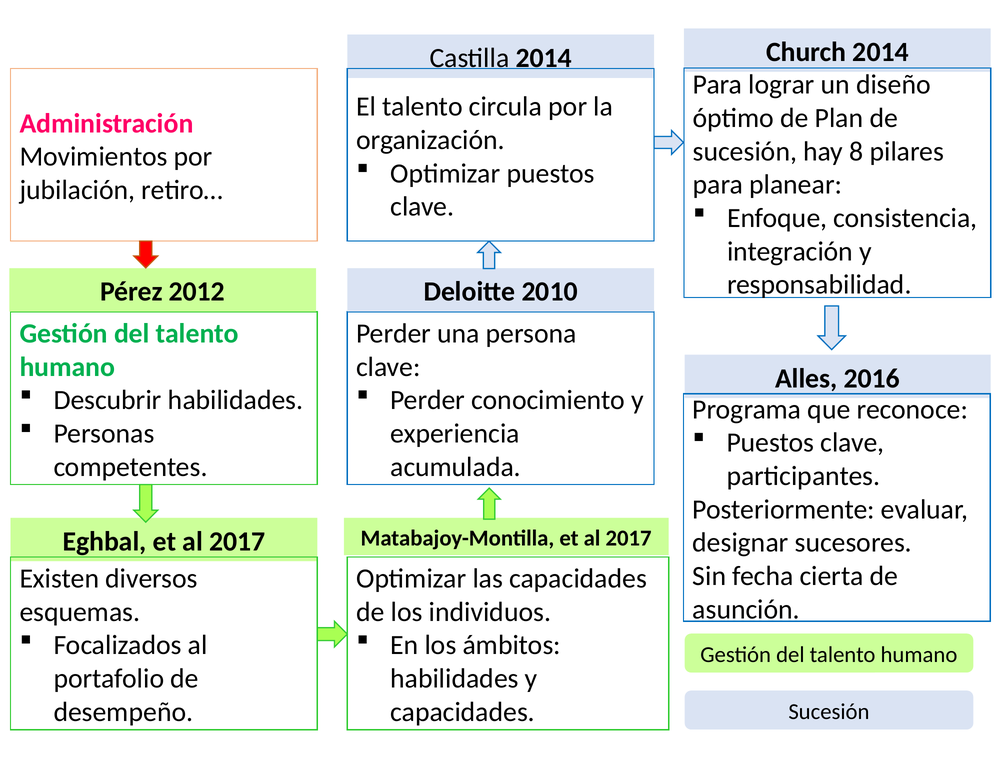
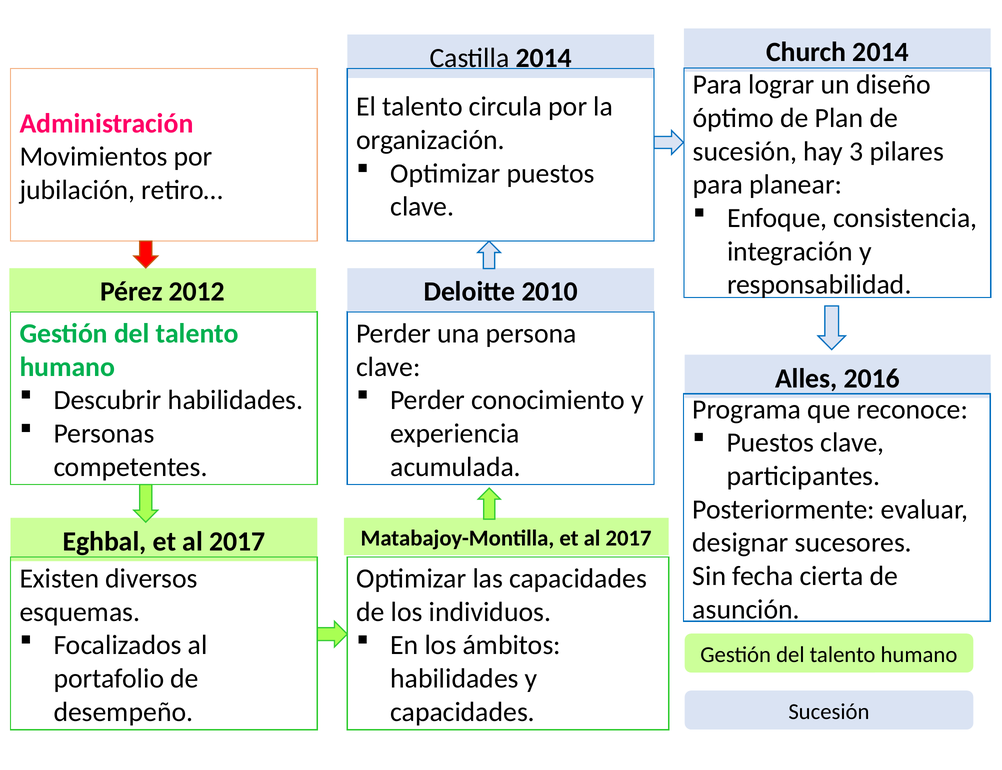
8: 8 -> 3
